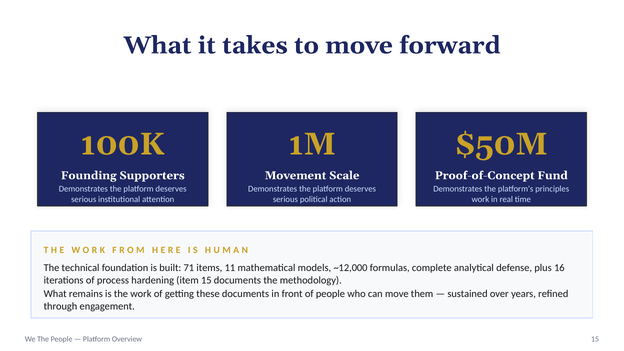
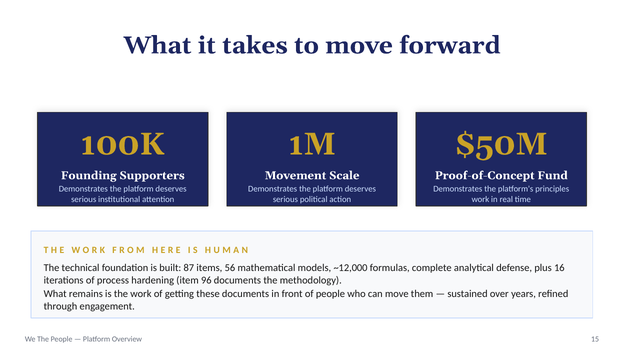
71: 71 -> 87
11: 11 -> 56
item 15: 15 -> 96
